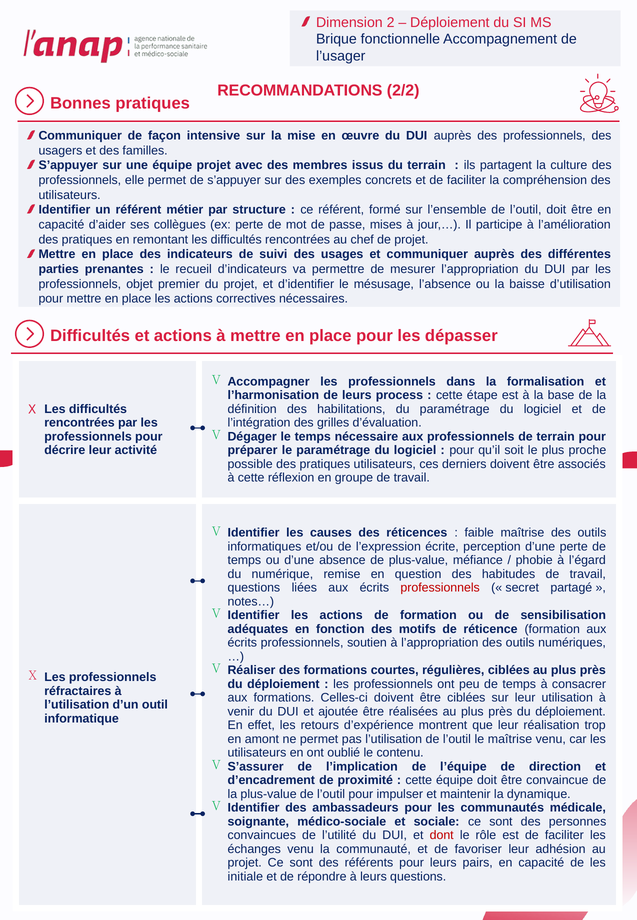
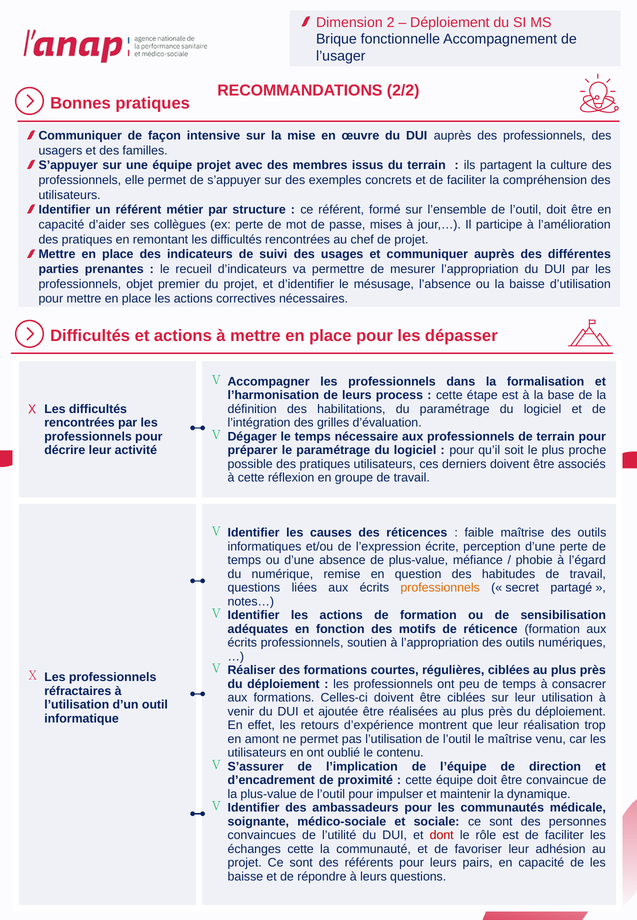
professionnels at (440, 588) colour: red -> orange
échanges venu: venu -> cette
initiale at (245, 877): initiale -> baisse
